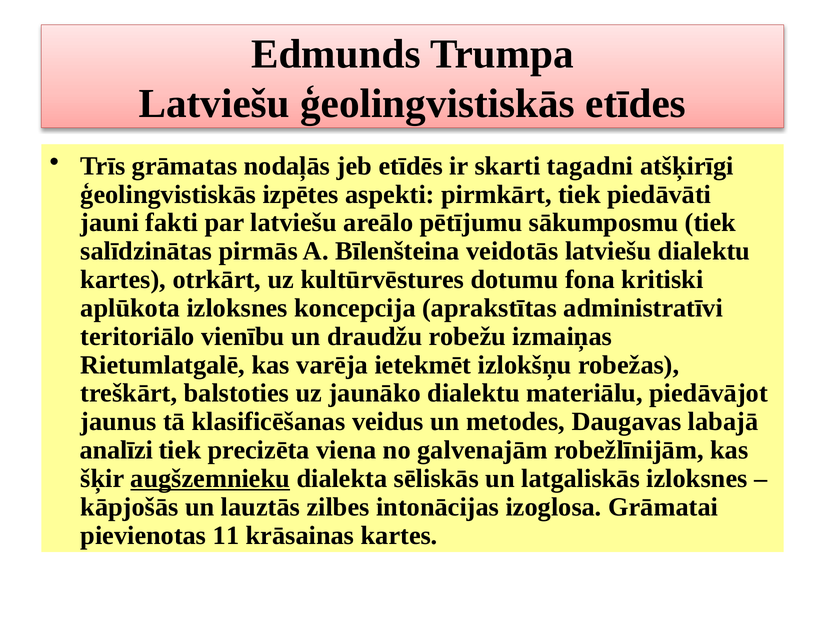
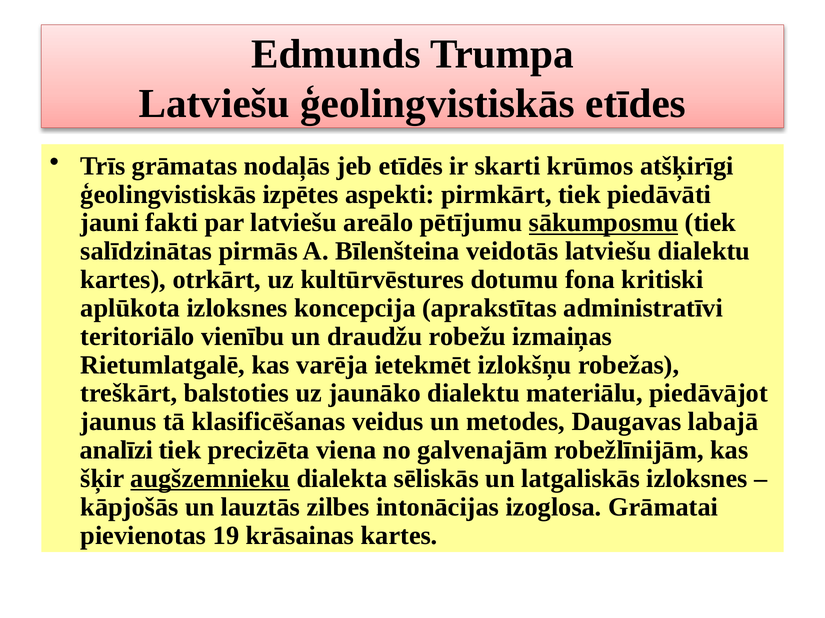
tagadni: tagadni -> krūmos
sākumposmu underline: none -> present
11: 11 -> 19
